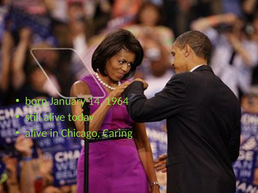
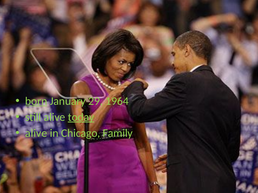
14: 14 -> 29
today underline: none -> present
Caring: Caring -> Family
